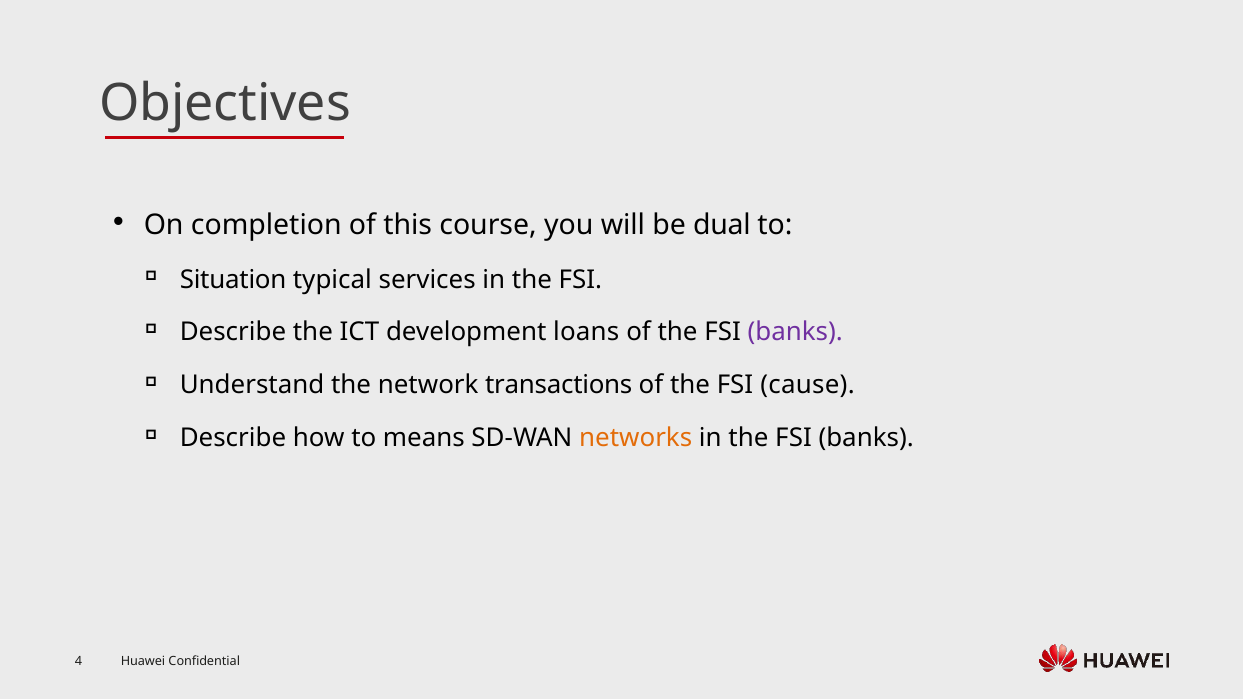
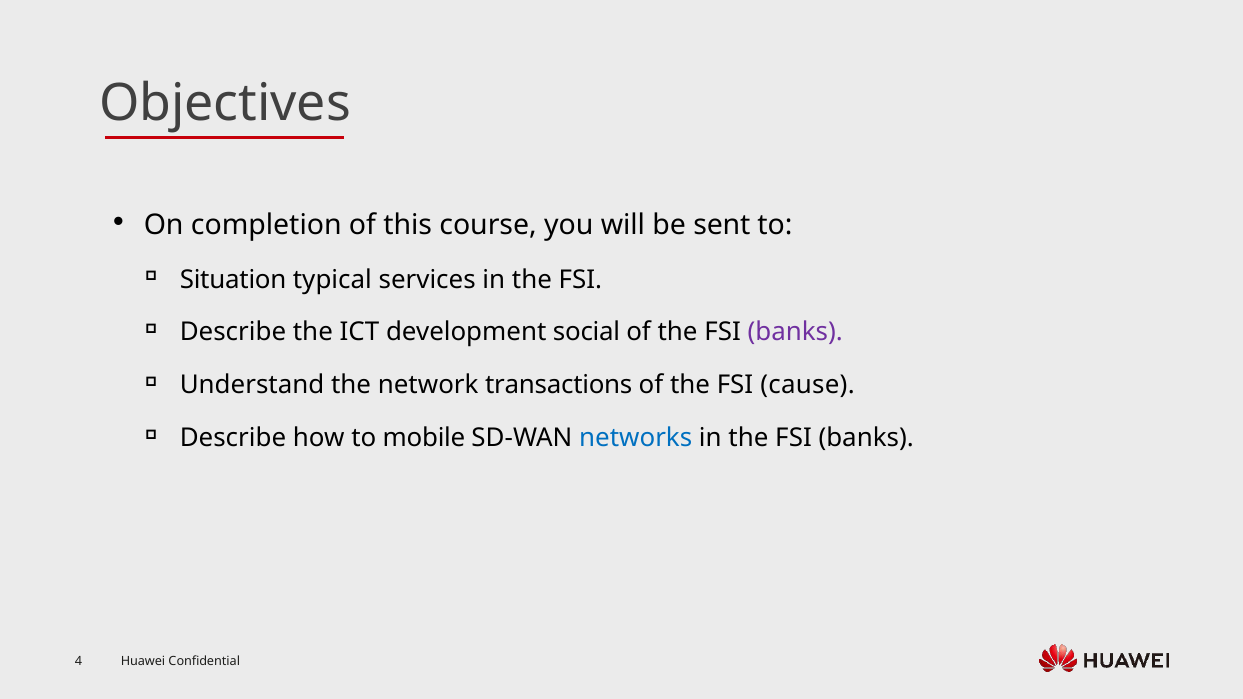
dual: dual -> sent
loans: loans -> social
means: means -> mobile
networks colour: orange -> blue
